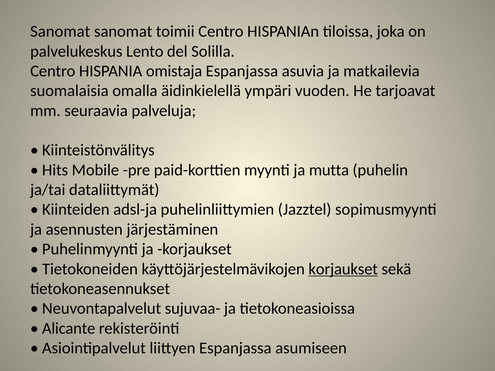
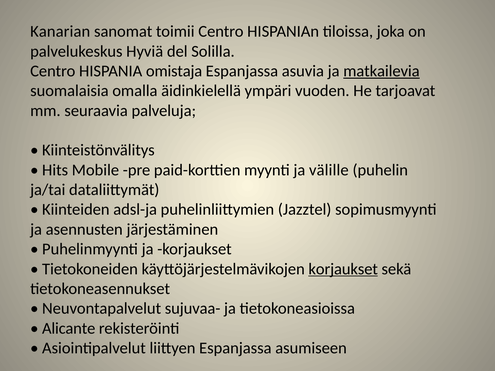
Sanomat at (60, 31): Sanomat -> Kanarian
Lento: Lento -> Hyviä
matkailevia underline: none -> present
mutta: mutta -> välille
